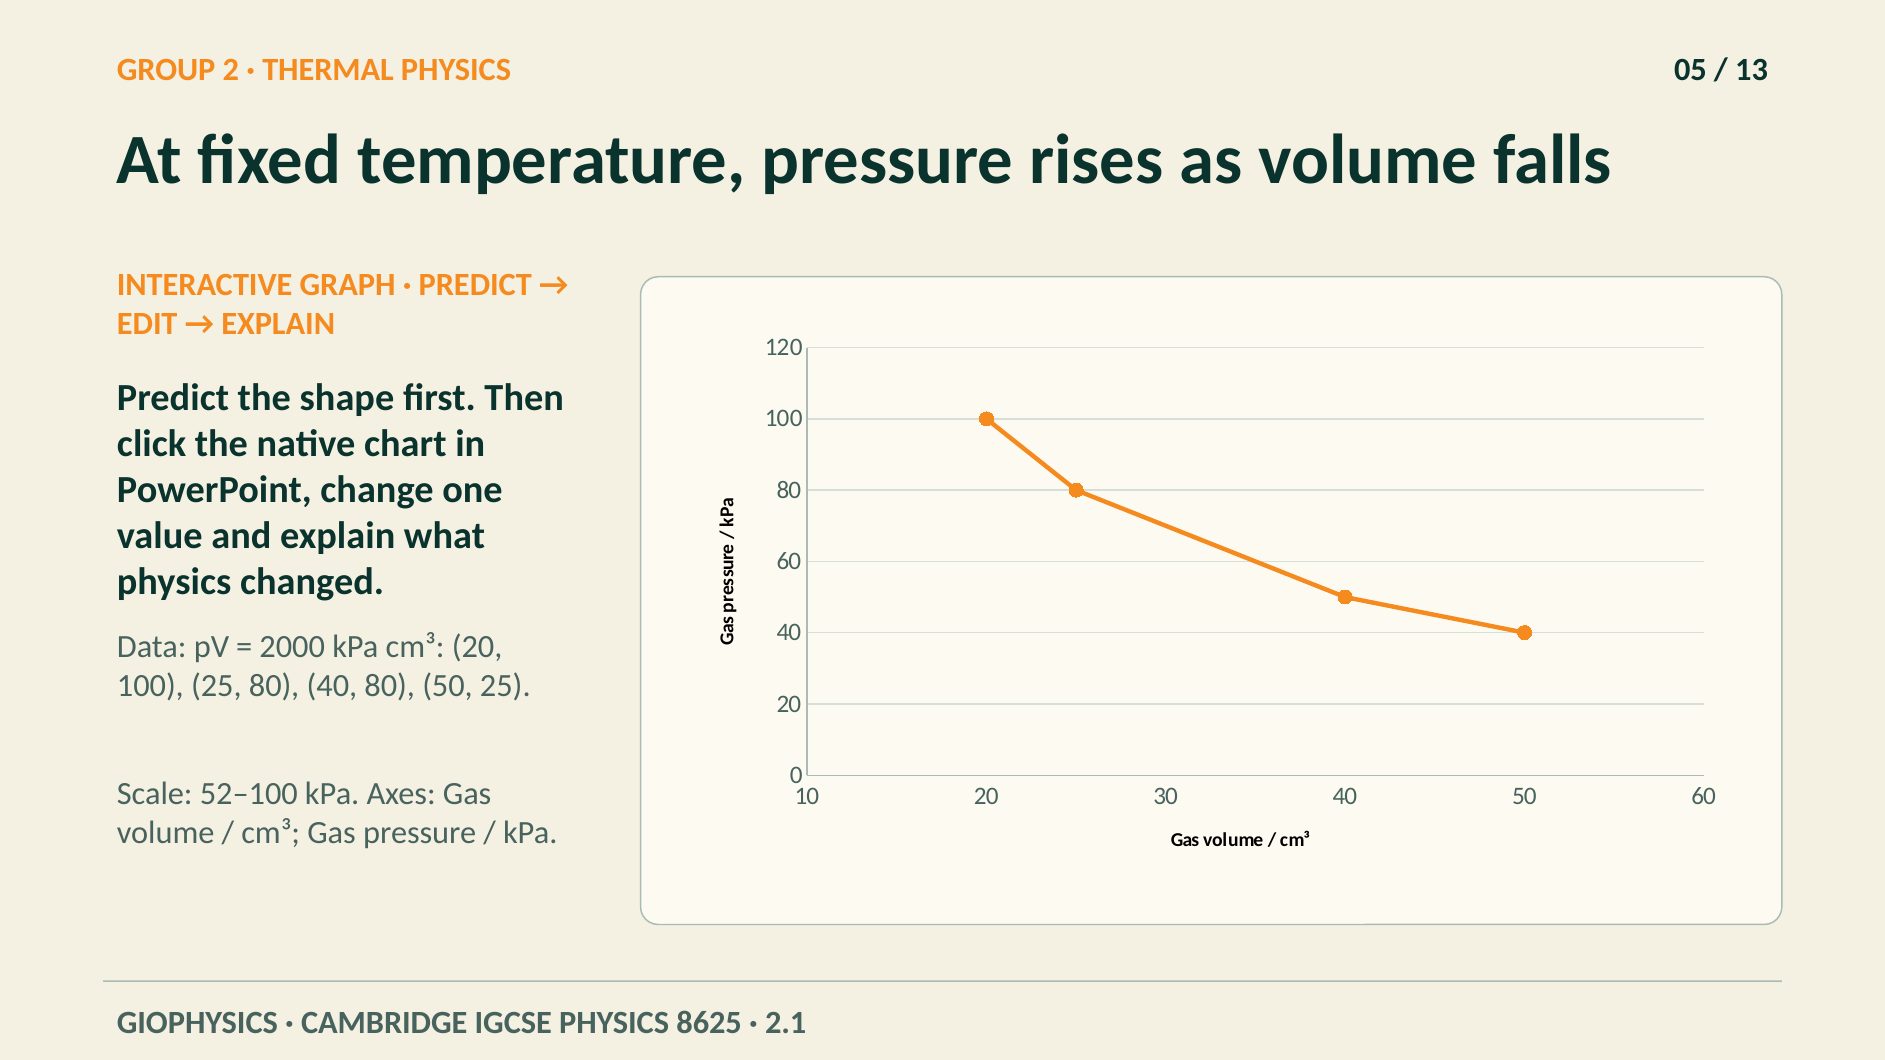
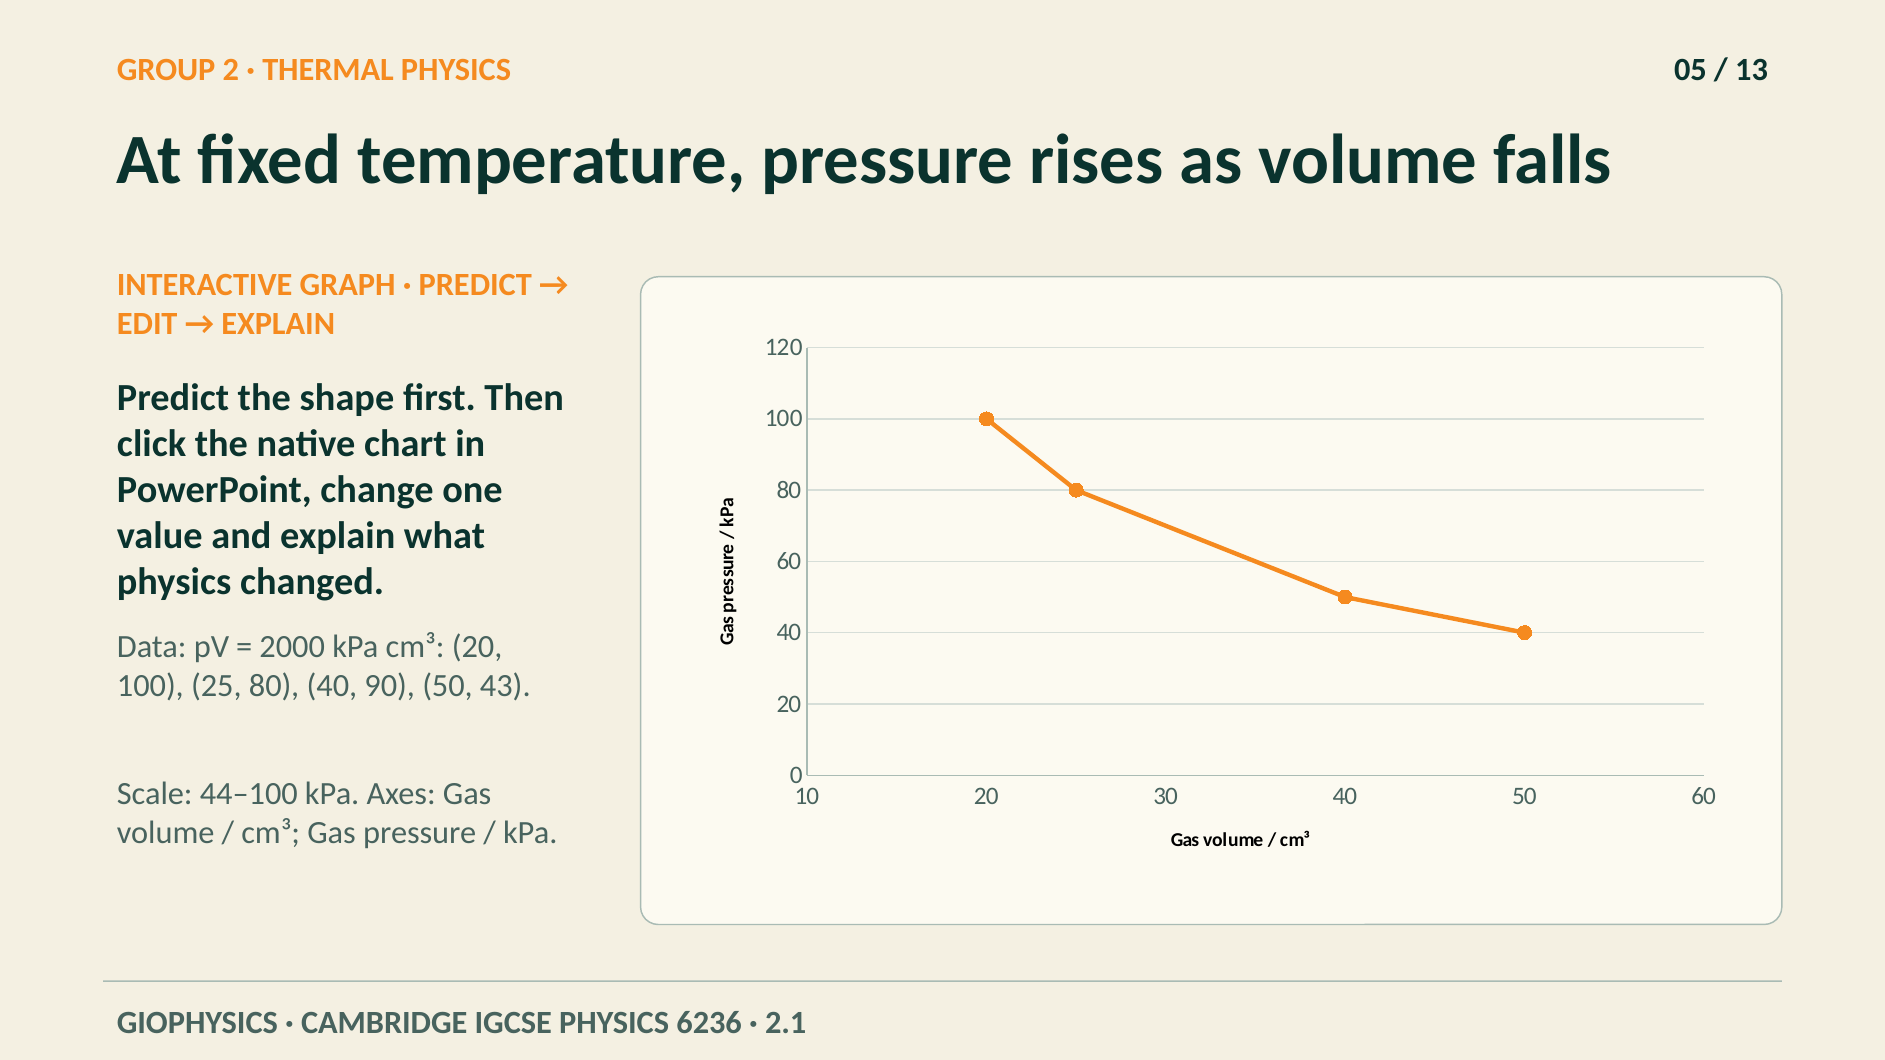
40 80: 80 -> 90
50 25: 25 -> 43
52–100: 52–100 -> 44–100
8625: 8625 -> 6236
